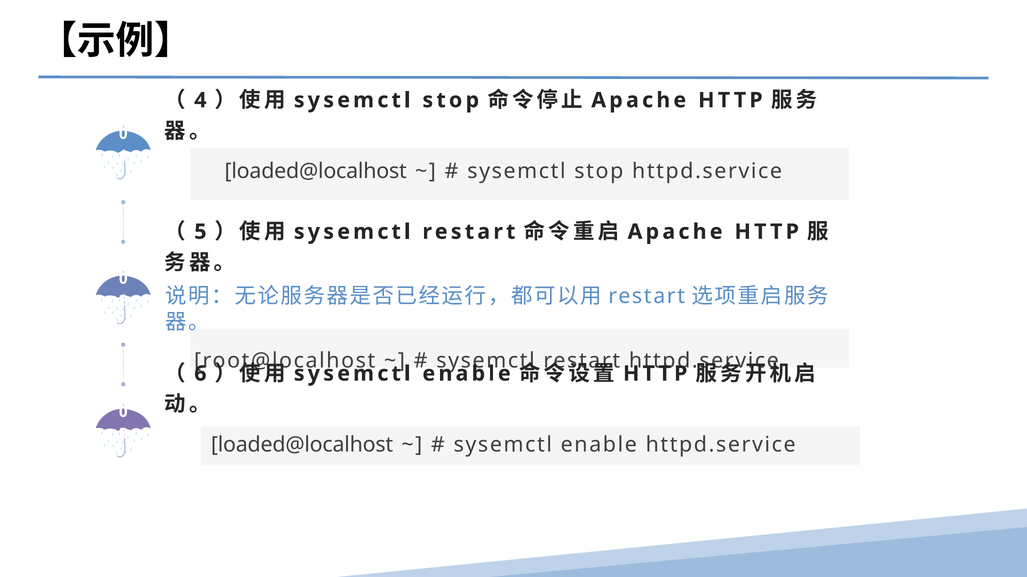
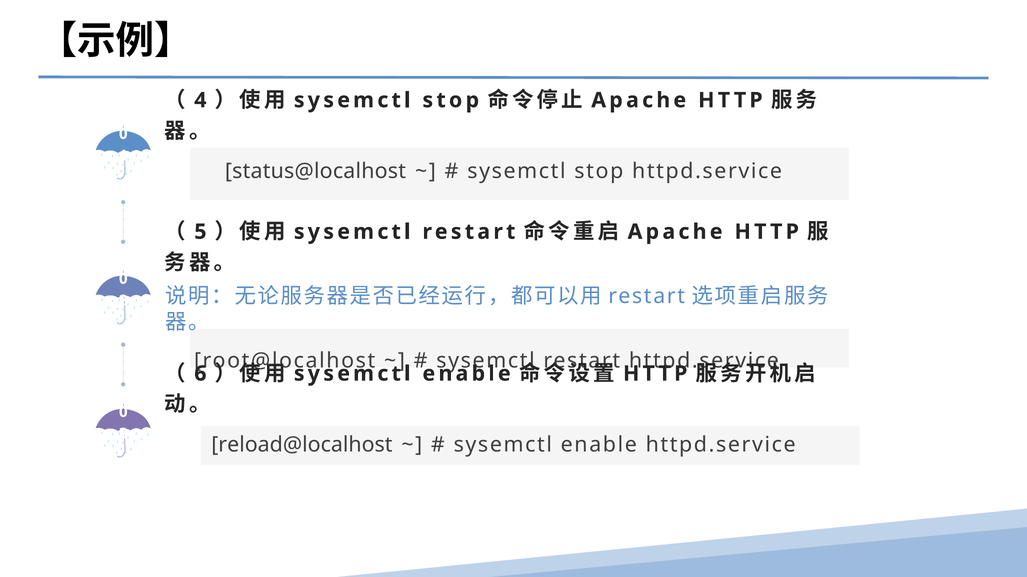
loaded@localhost at (316, 171): loaded@localhost -> status@localhost
loaded@localhost at (302, 445): loaded@localhost -> reload@localhost
